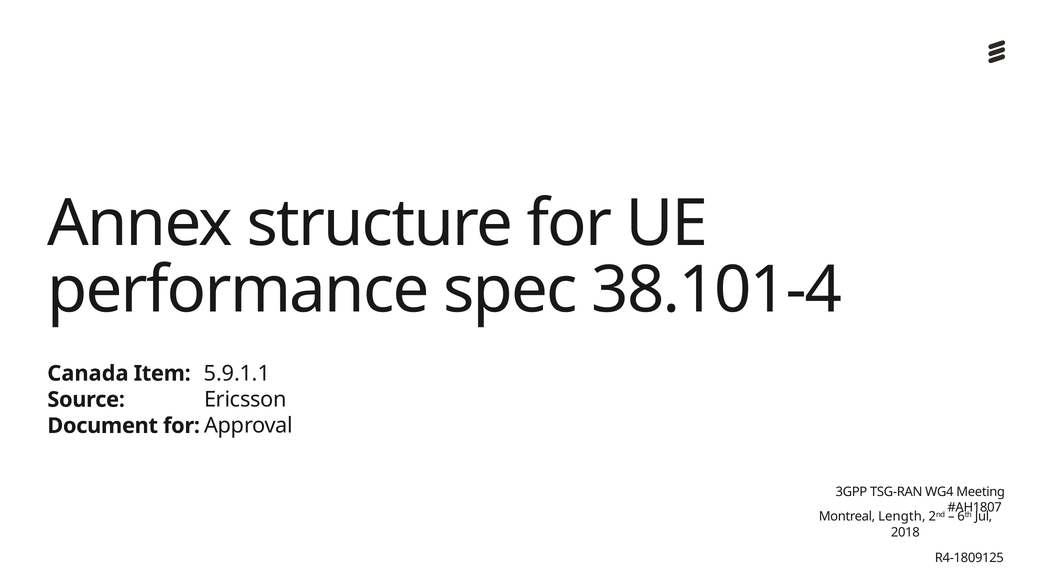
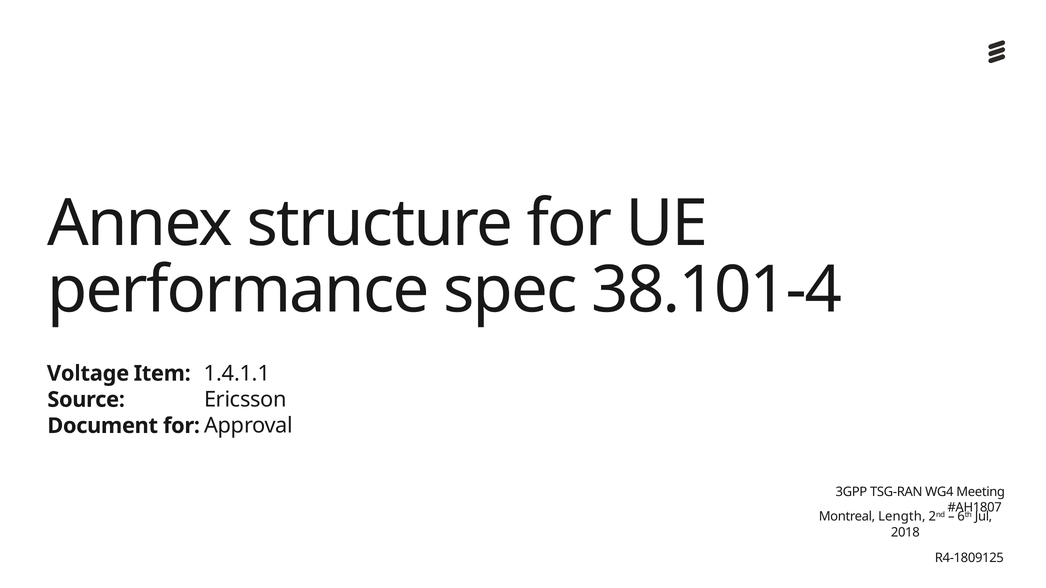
Canada: Canada -> Voltage
5.9.1.1: 5.9.1.1 -> 1.4.1.1
